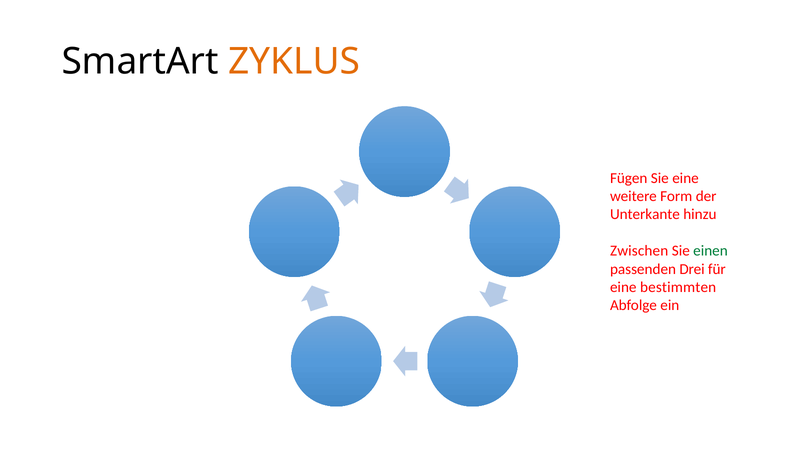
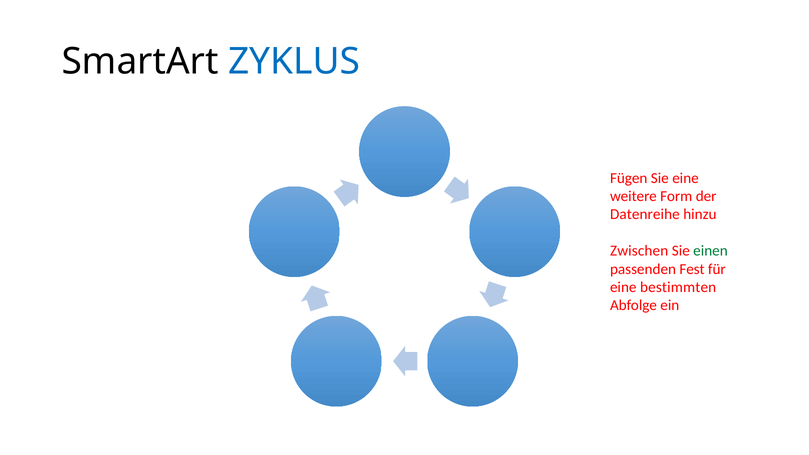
ZYKLUS colour: orange -> blue
Unterkante: Unterkante -> Datenreihe
Drei: Drei -> Fest
